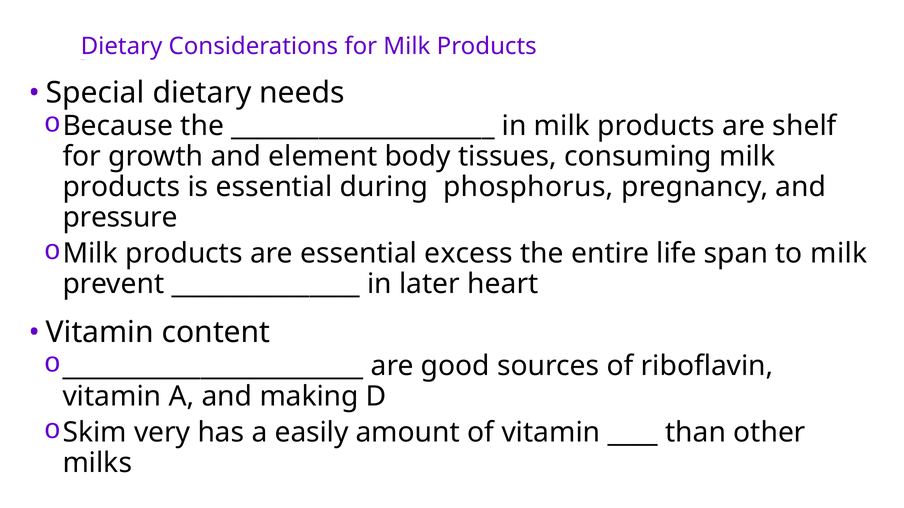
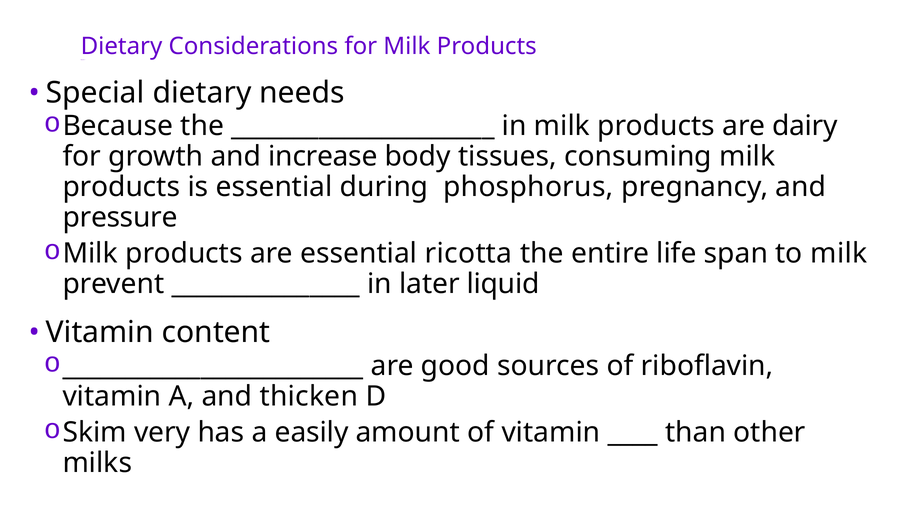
shelf: shelf -> dairy
element: element -> increase
excess: excess -> ricotta
heart: heart -> liquid
making: making -> thicken
